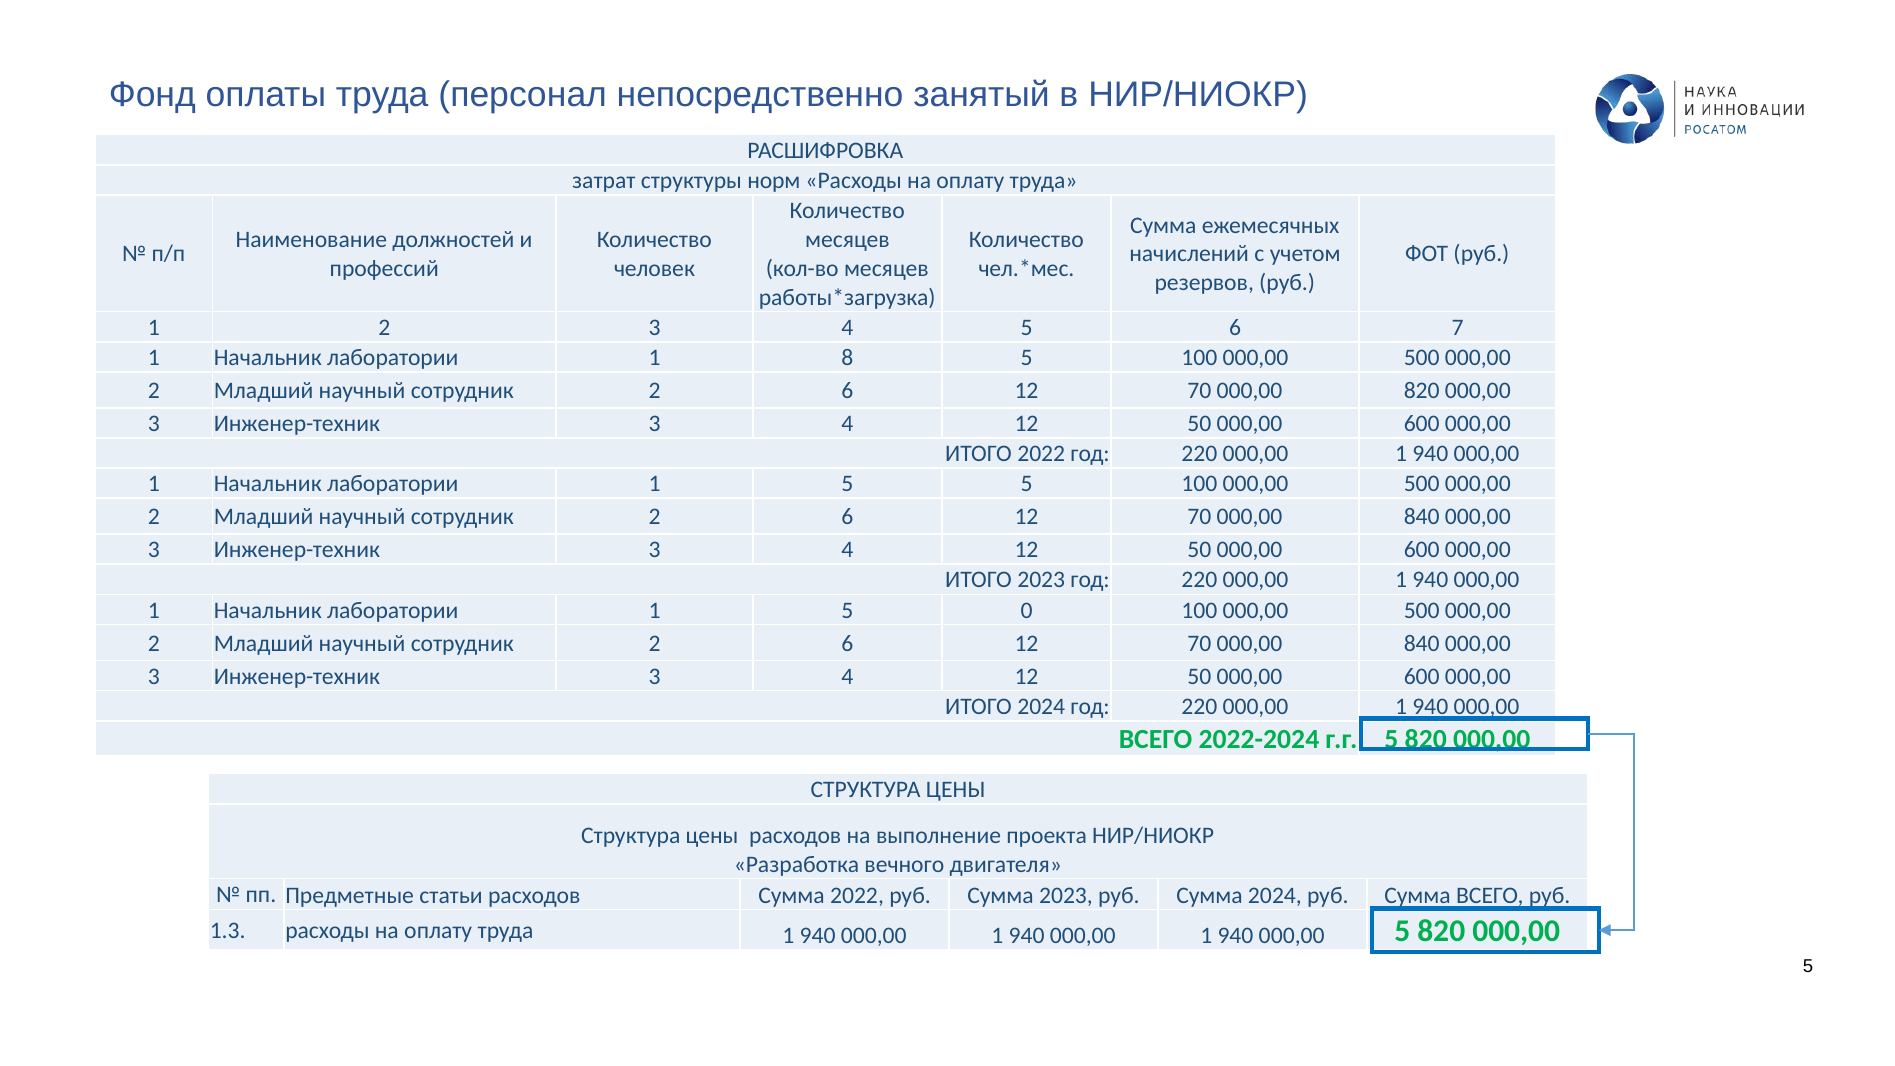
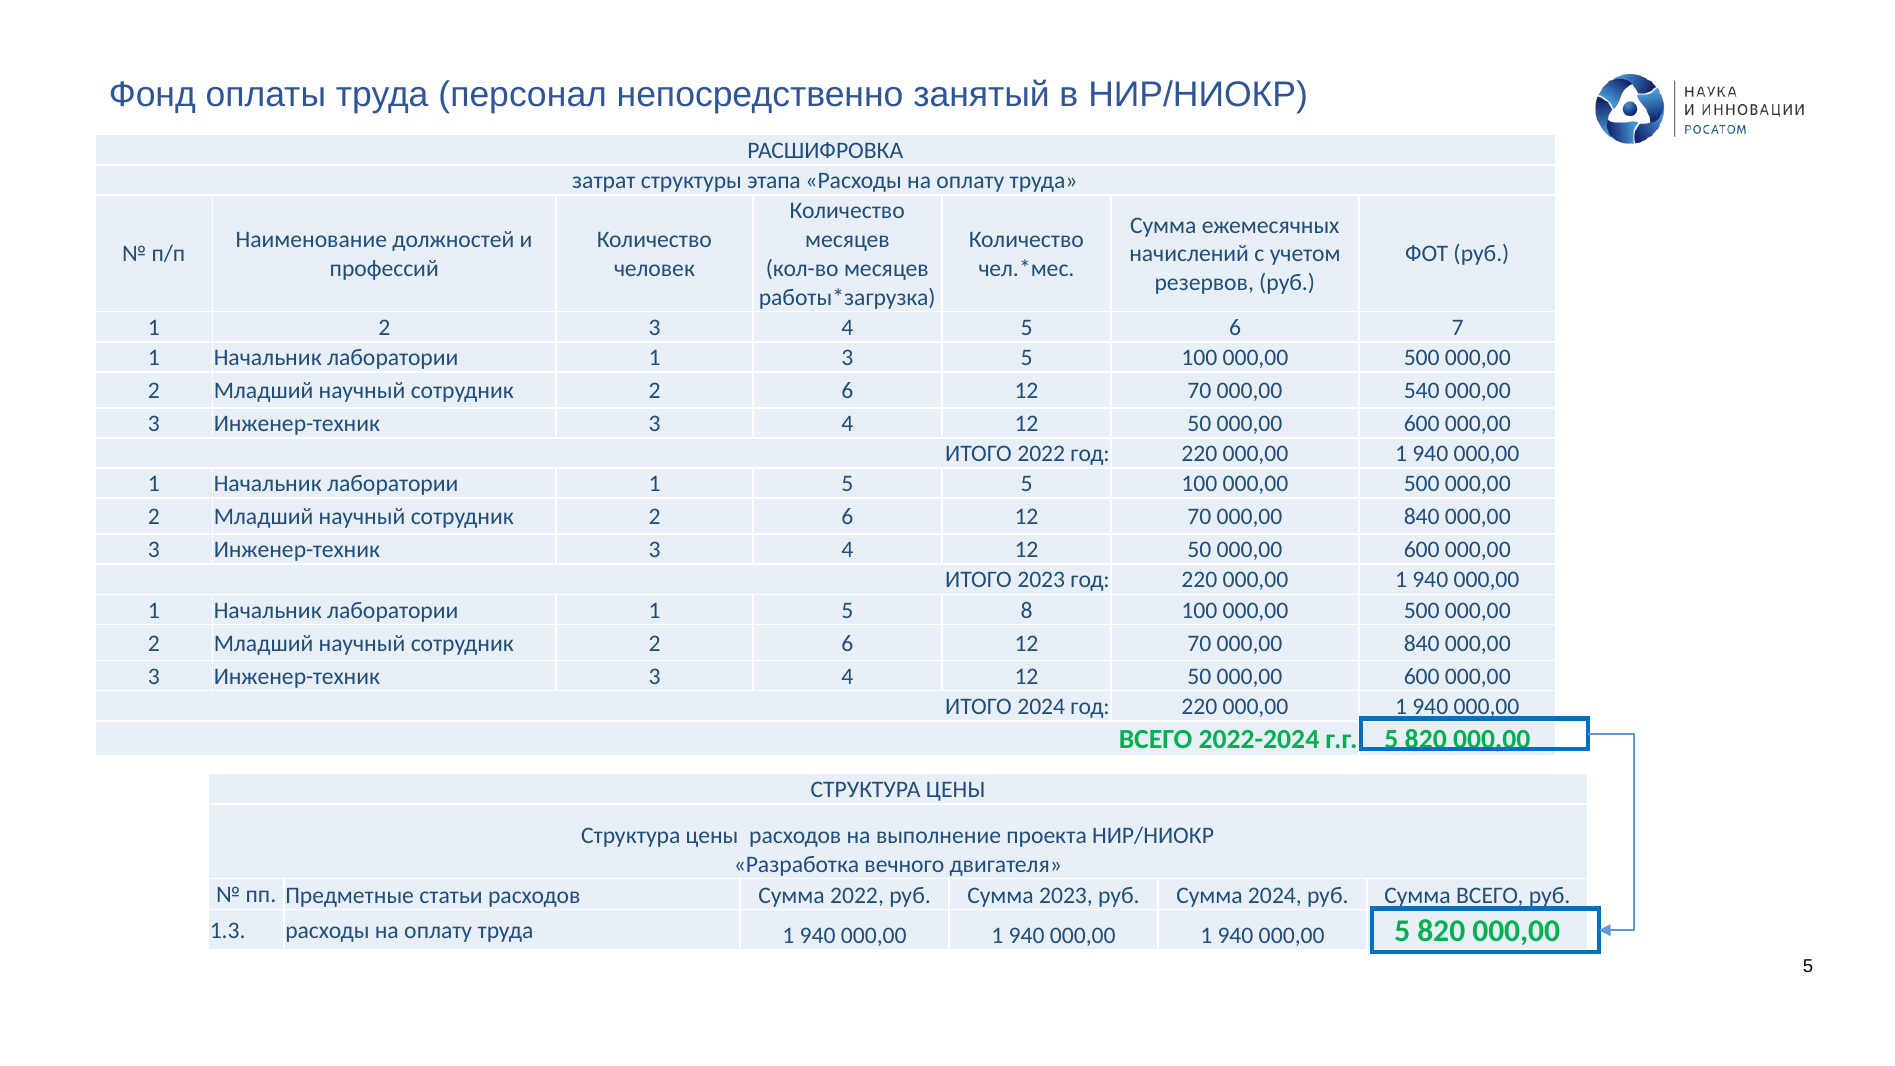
норм: норм -> этапа
1 8: 8 -> 3
000,00 820: 820 -> 540
0: 0 -> 8
